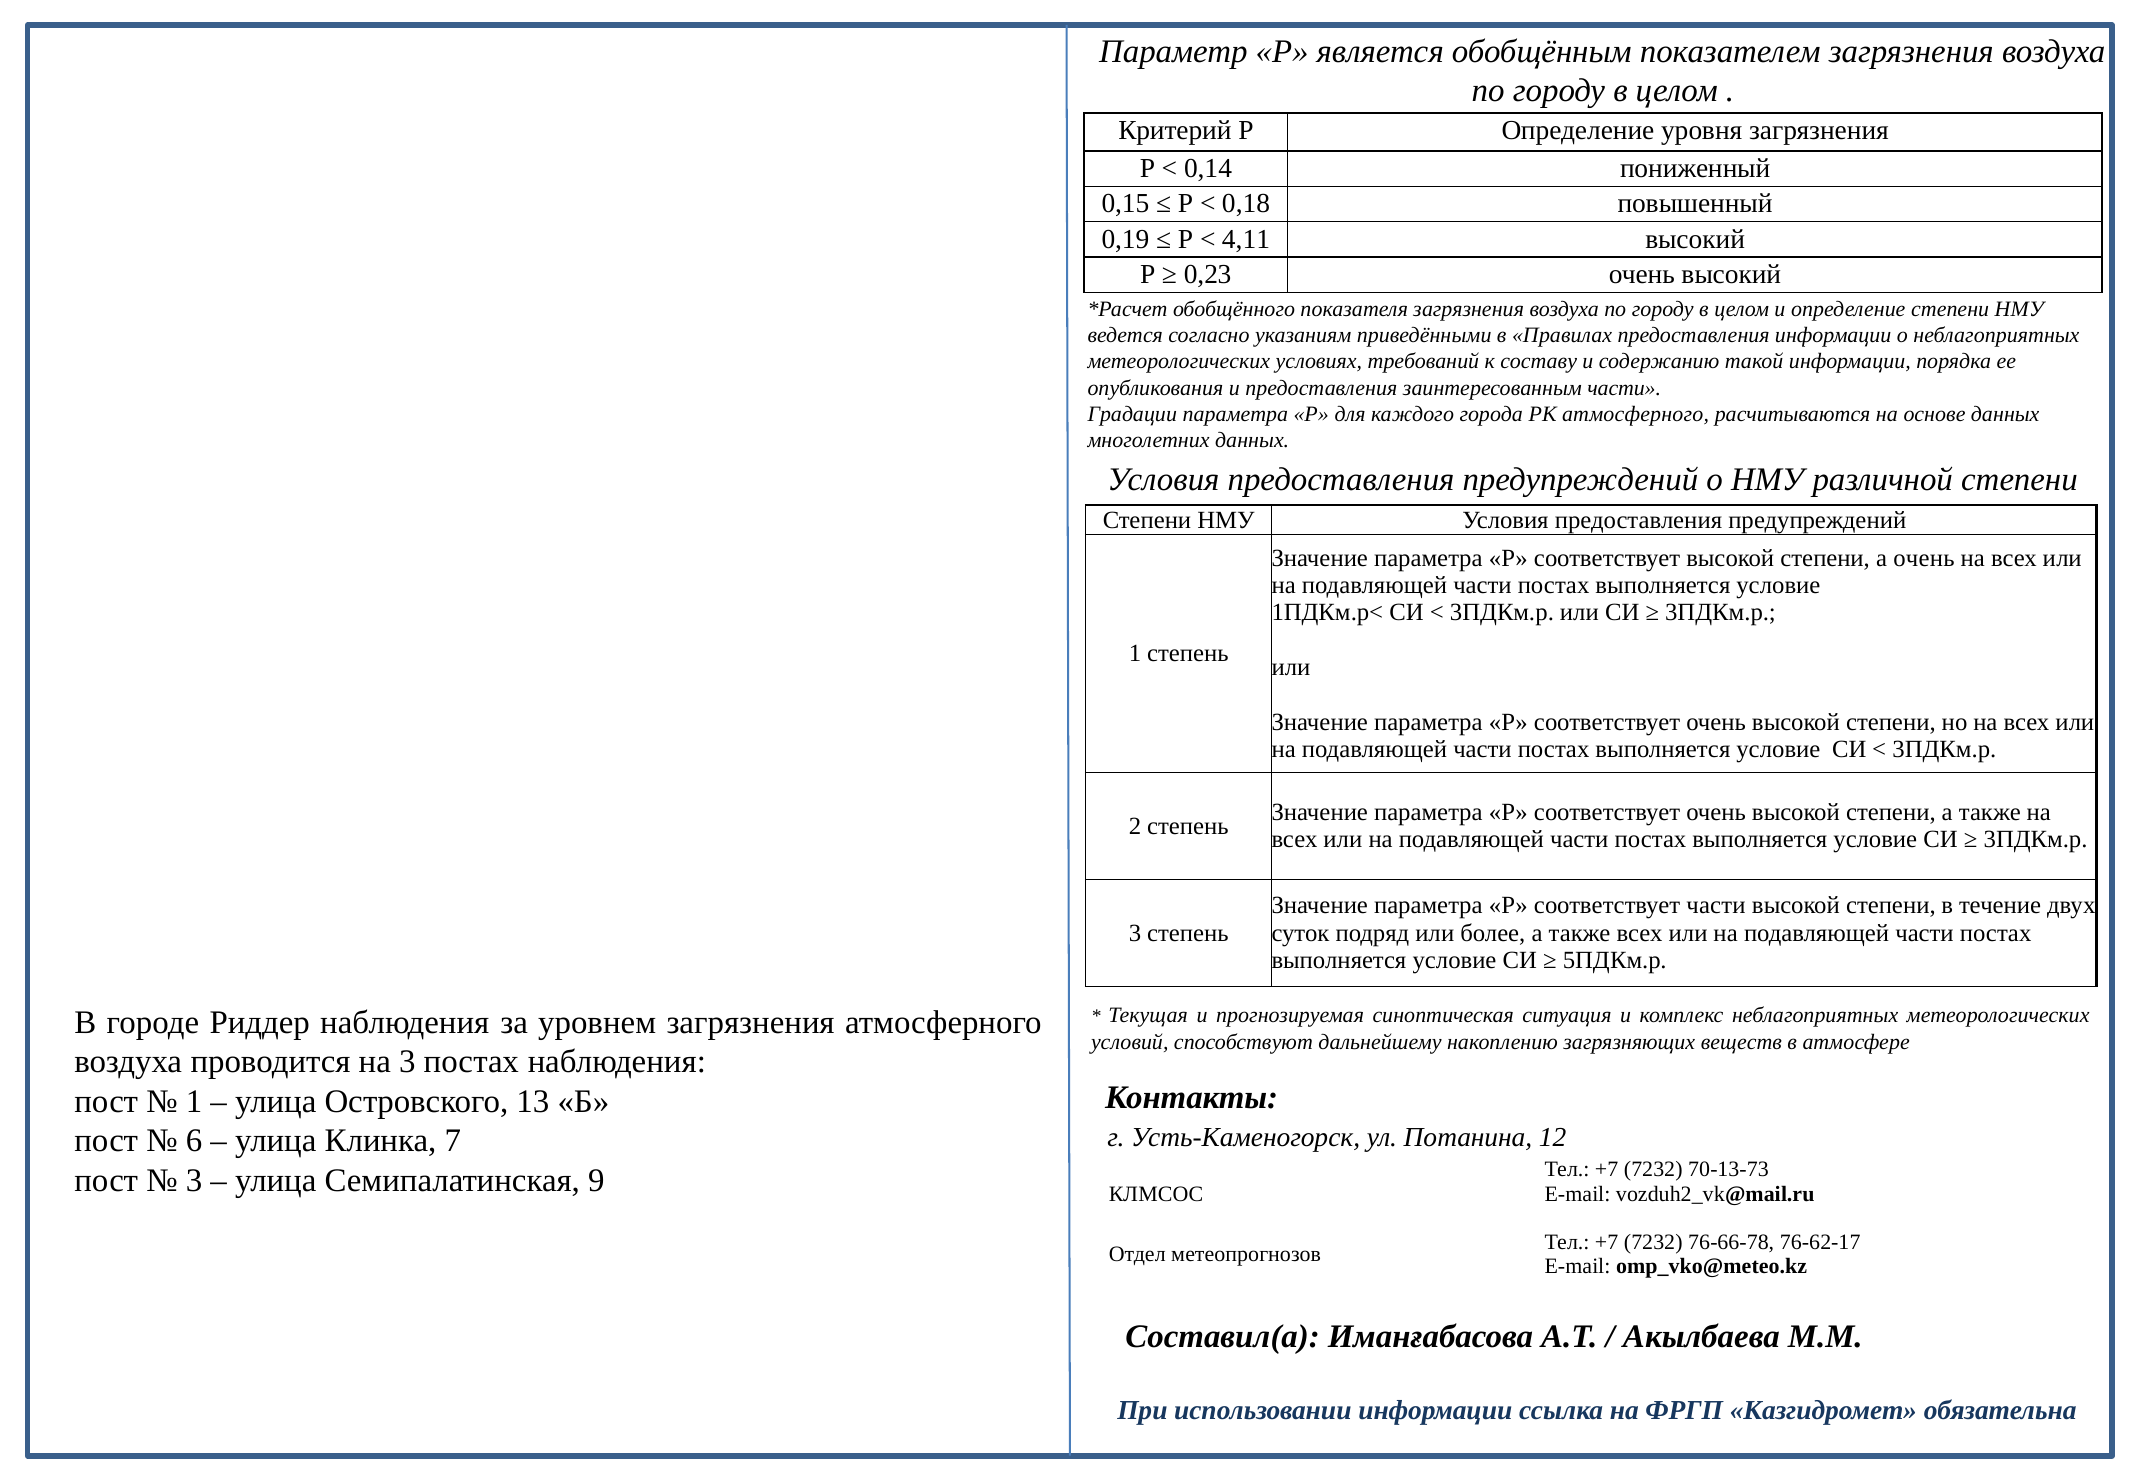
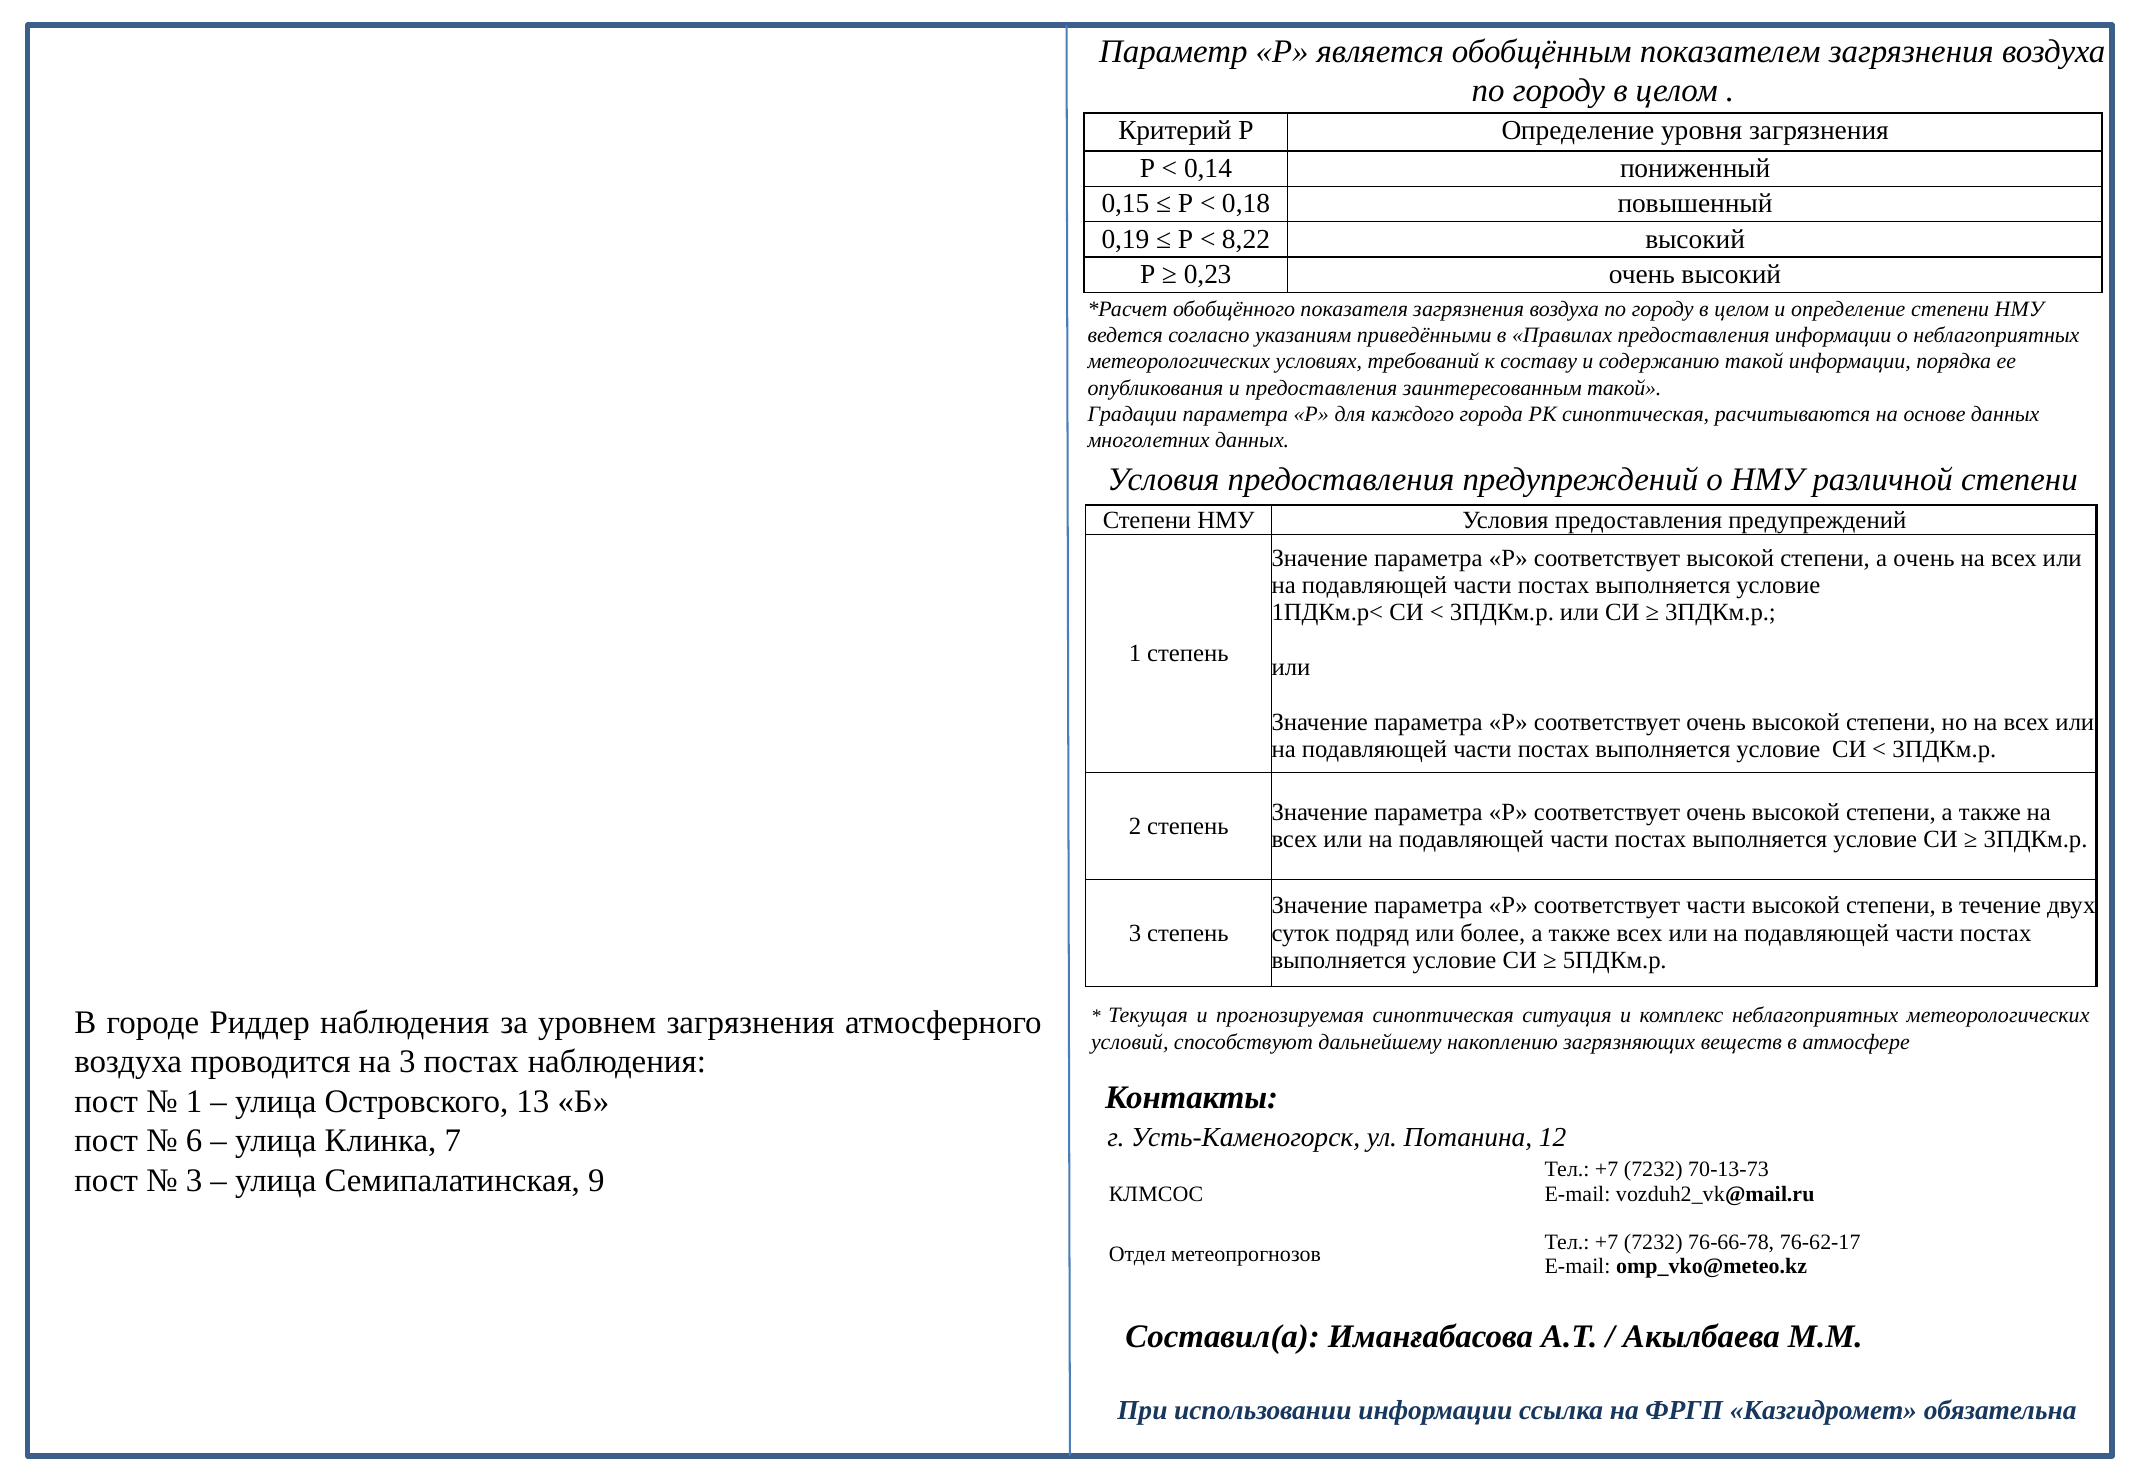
4,11: 4,11 -> 8,22
заинтересованным части: части -> такой
РК атмосферного: атмосферного -> синоптическая
